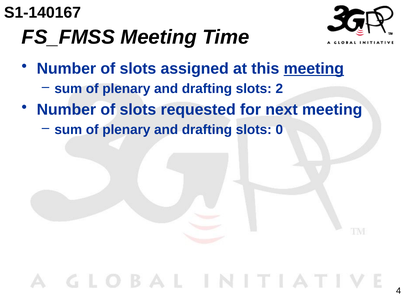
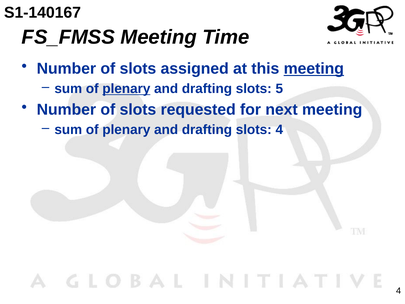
plenary at (126, 89) underline: none -> present
2: 2 -> 5
slots 0: 0 -> 4
